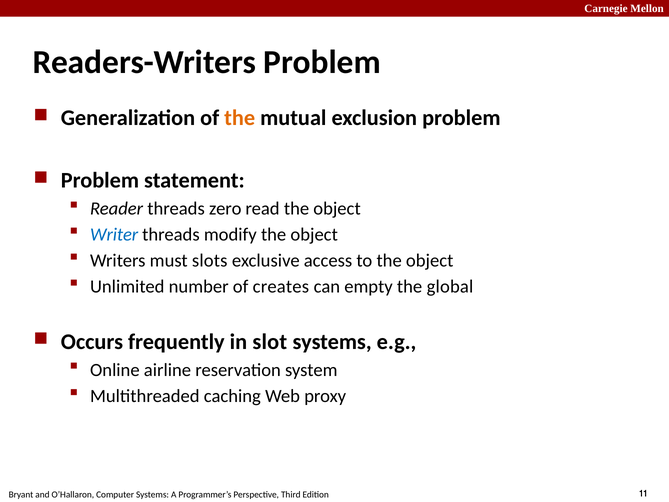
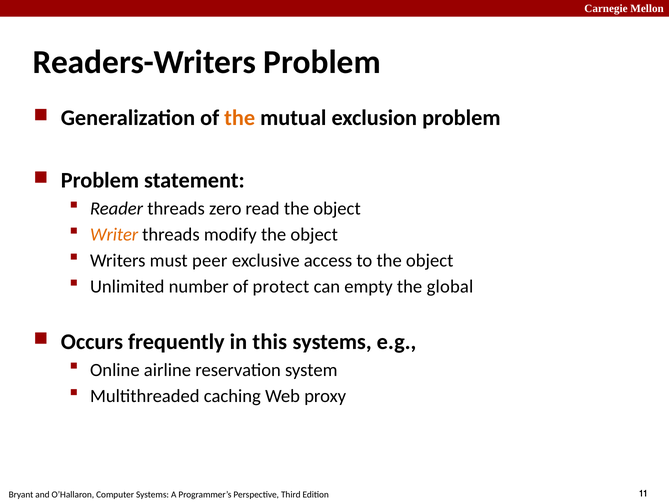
Writer colour: blue -> orange
slots: slots -> peer
creates: creates -> protect
slot: slot -> this
